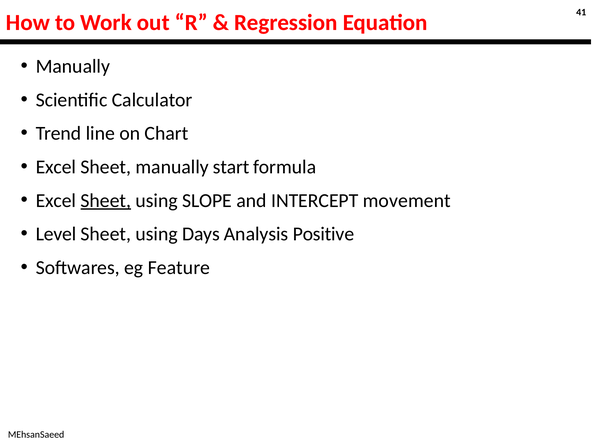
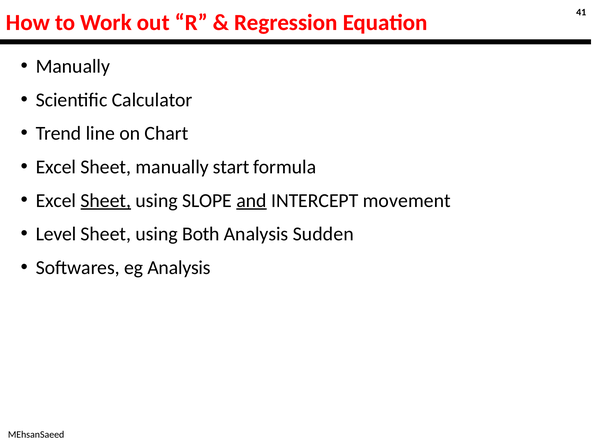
and underline: none -> present
Days: Days -> Both
Positive: Positive -> Sudden
eg Feature: Feature -> Analysis
